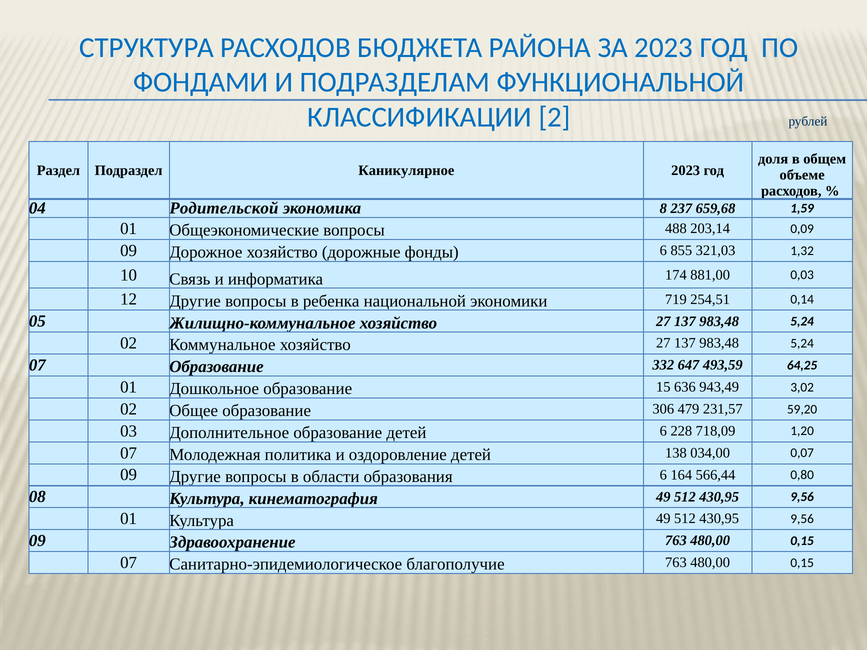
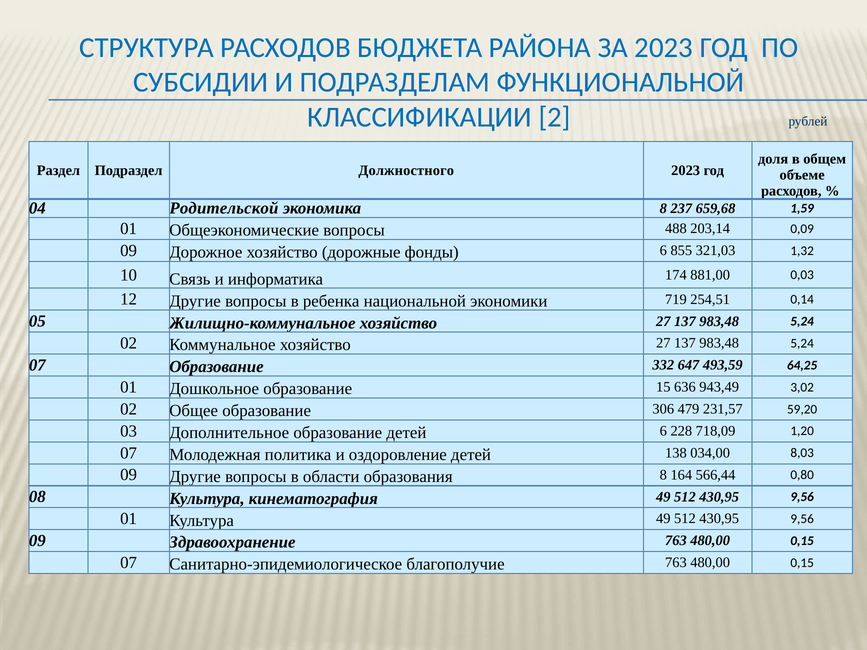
ФОНДАМИ: ФОНДАМИ -> СУБСИДИИ
Каникулярное: Каникулярное -> Должностного
0,07: 0,07 -> 8,03
образования 6: 6 -> 8
